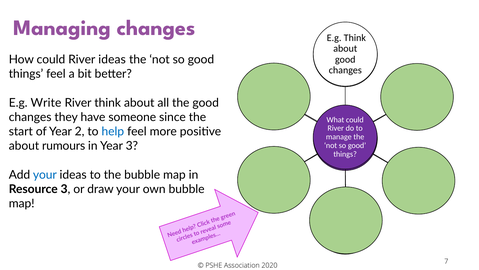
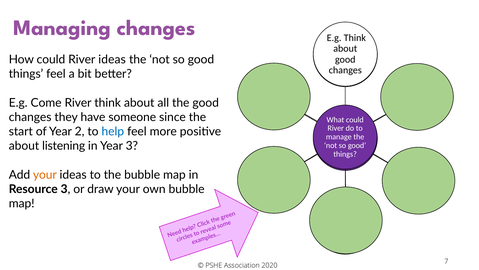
Write: Write -> Come
rumours: rumours -> listening
your at (45, 174) colour: blue -> orange
